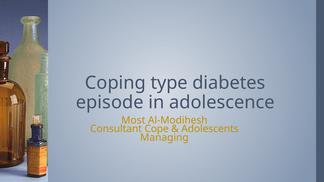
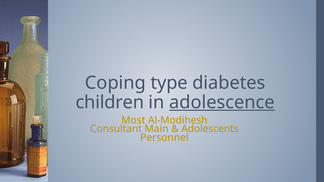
episode: episode -> children
adolescence underline: none -> present
Cope: Cope -> Main
Managing: Managing -> Personnel
